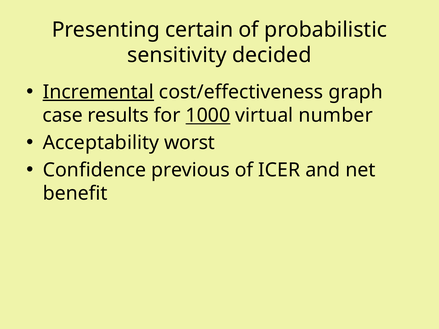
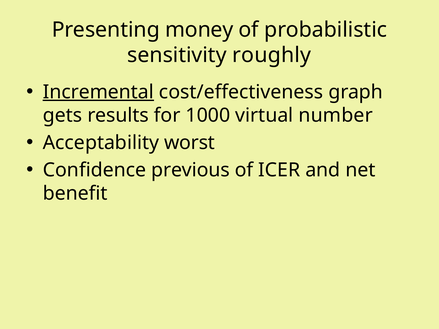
certain: certain -> money
decided: decided -> roughly
case: case -> gets
1000 underline: present -> none
